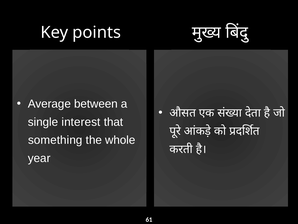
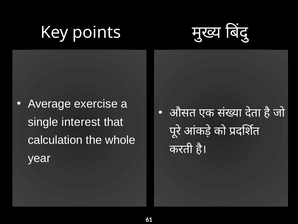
between: between -> exercise
something: something -> calculation
